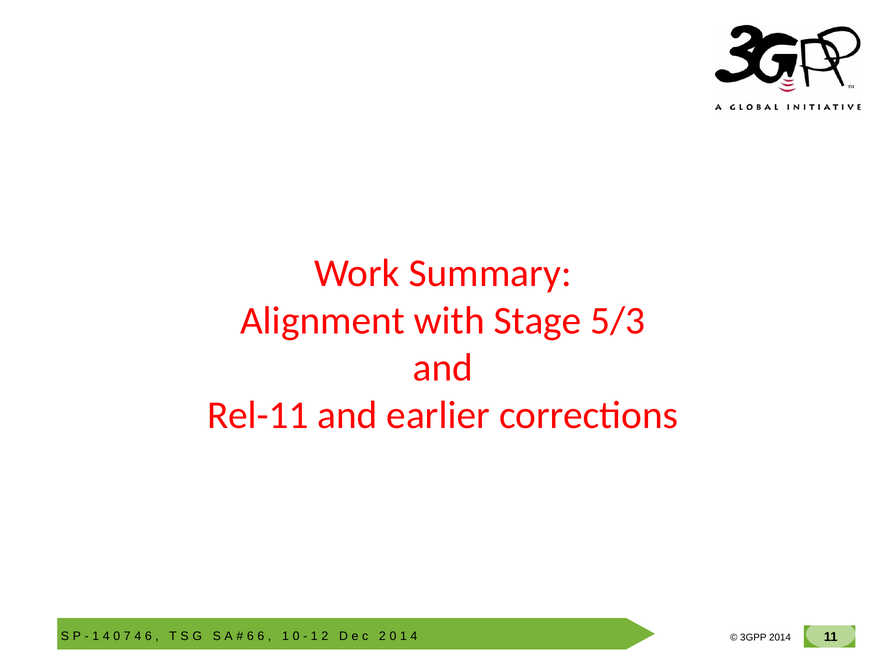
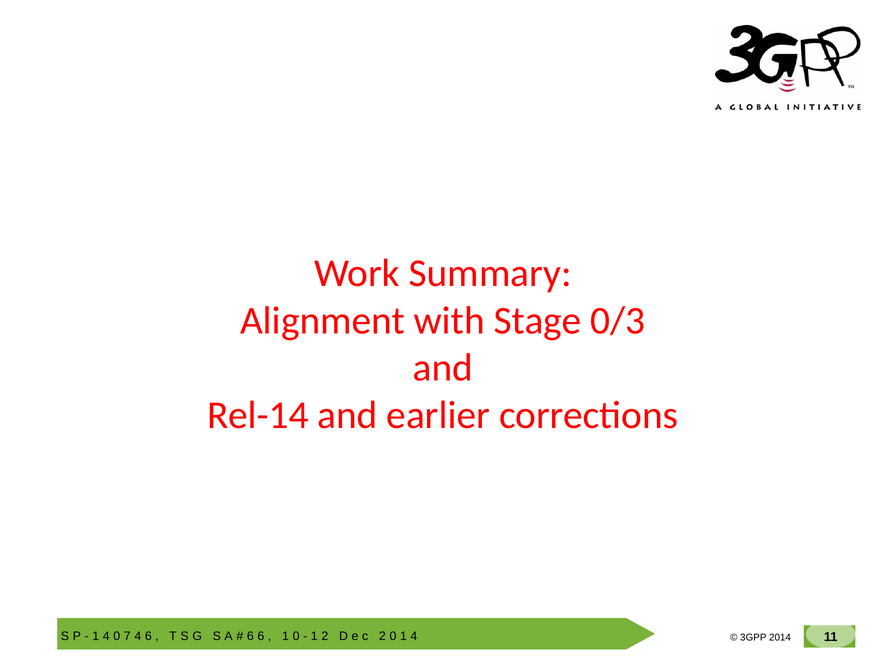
5/3: 5/3 -> 0/3
Rel-11: Rel-11 -> Rel-14
